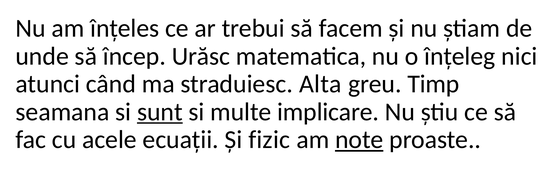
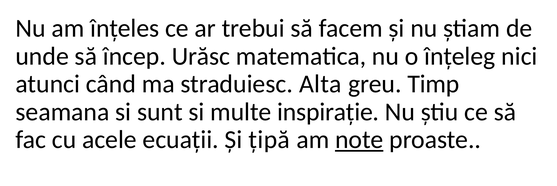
sunt underline: present -> none
implicare: implicare -> inspirație
fizic: fizic -> țipă
